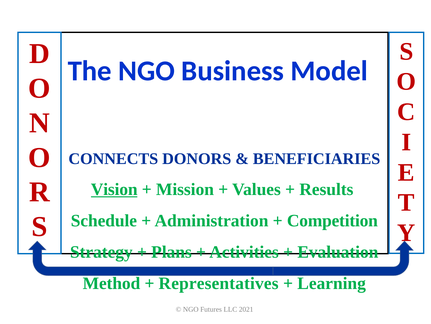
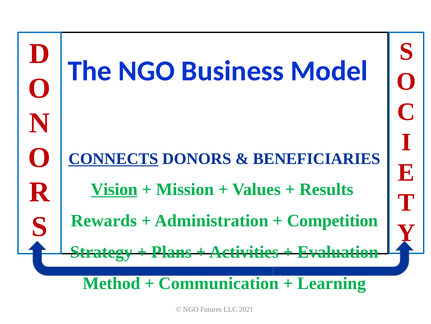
CONNECTS underline: none -> present
Schedule: Schedule -> Rewards
Representatives: Representatives -> Communication
